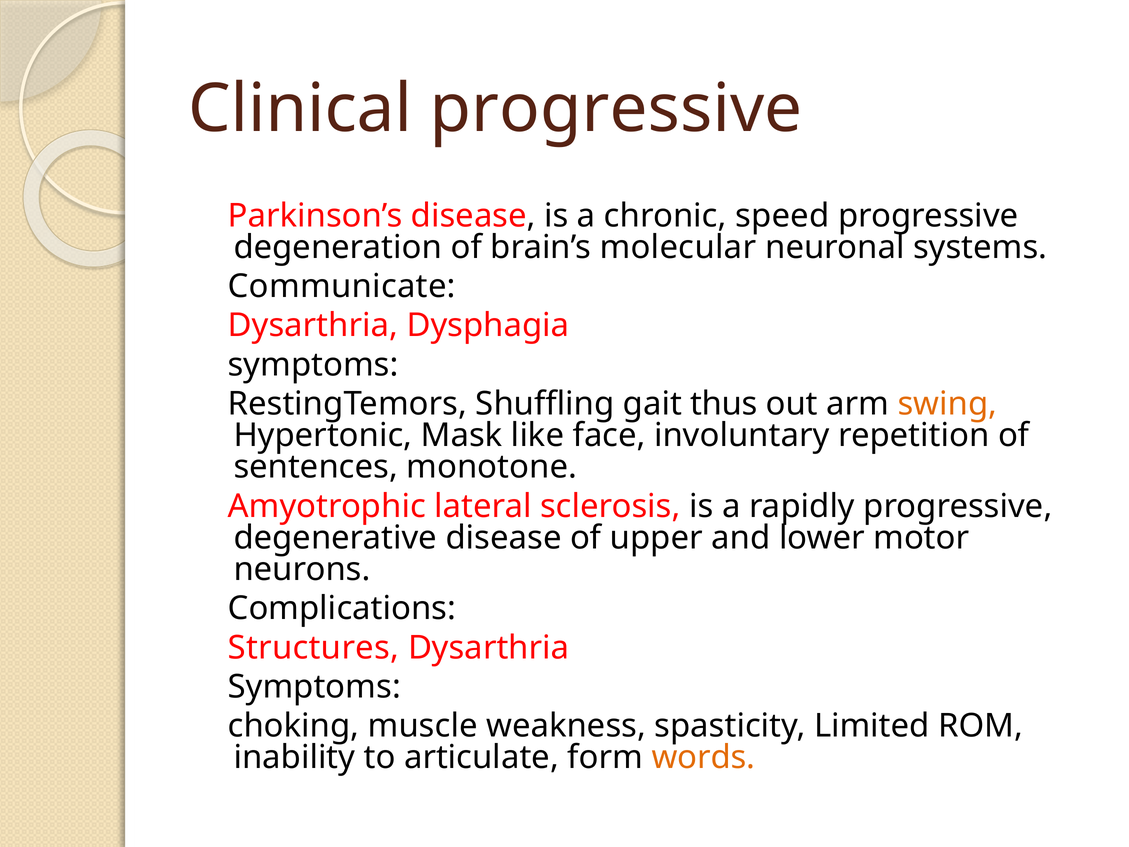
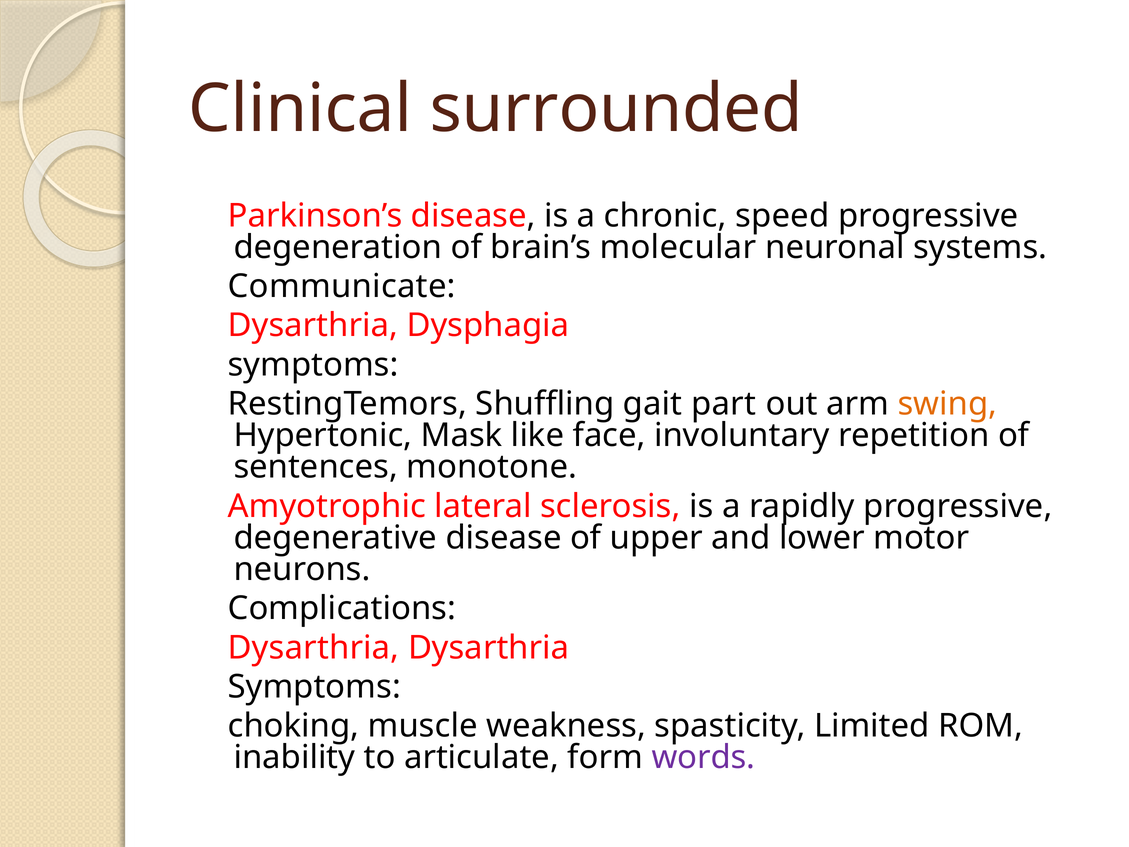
Clinical progressive: progressive -> surrounded
thus: thus -> part
Structures at (313, 647): Structures -> Dysarthria
words colour: orange -> purple
